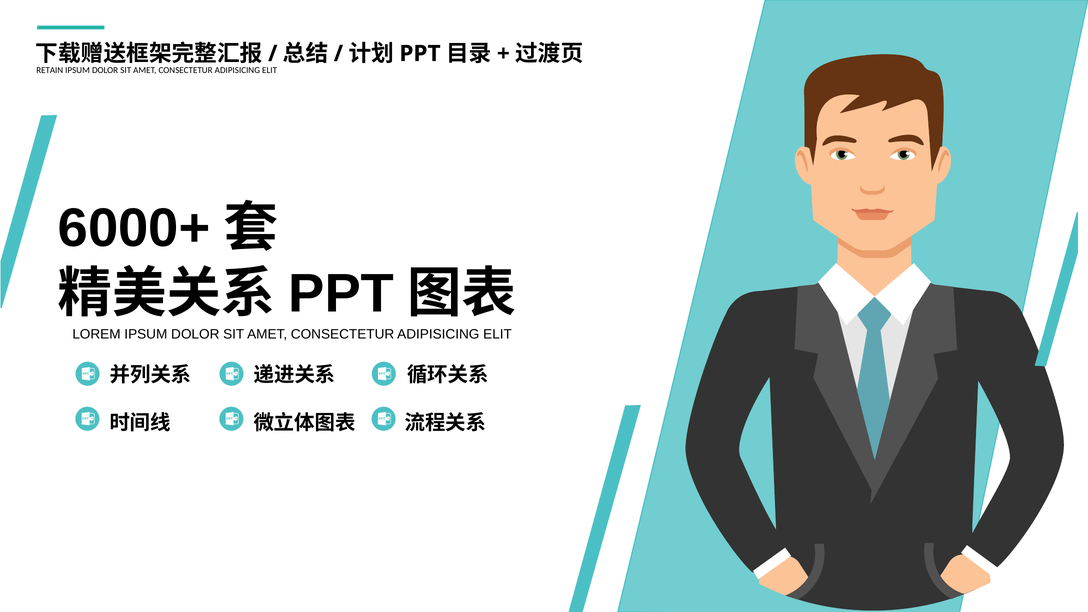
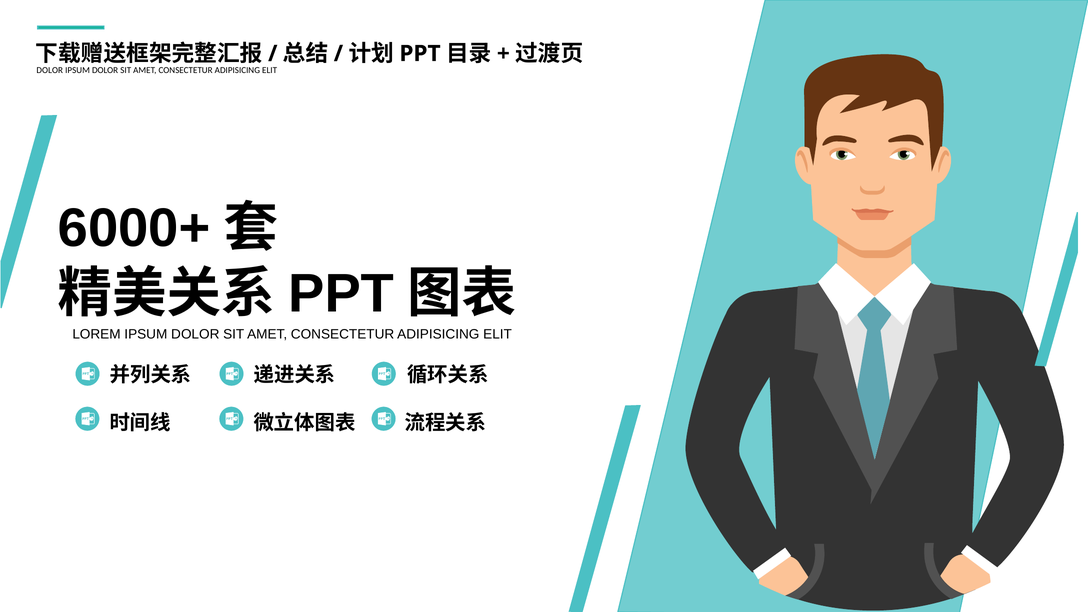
RETAIN at (50, 70): RETAIN -> DOLOR
